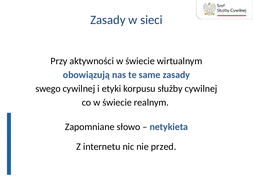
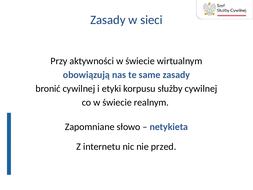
swego: swego -> bronić
